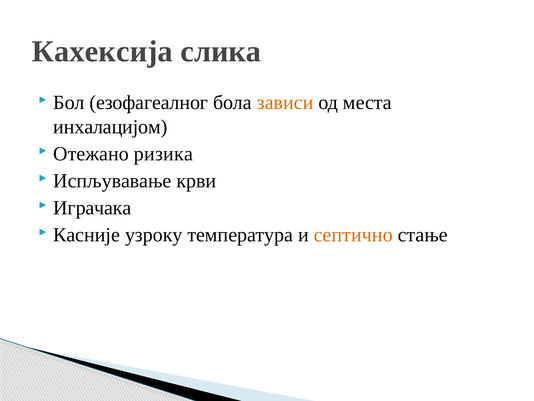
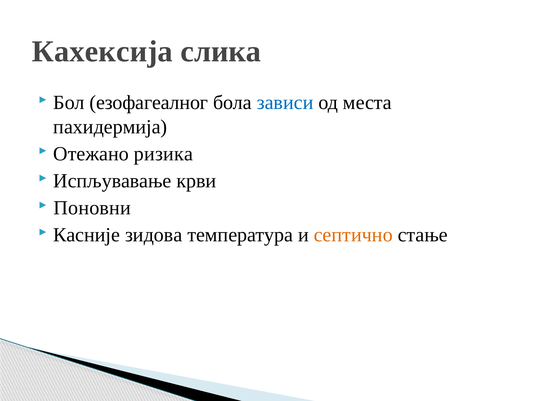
зависи colour: orange -> blue
инхалацијом: инхалацијом -> пахидермија
Играчака: Играчака -> Поновни
узроку: узроку -> зидова
